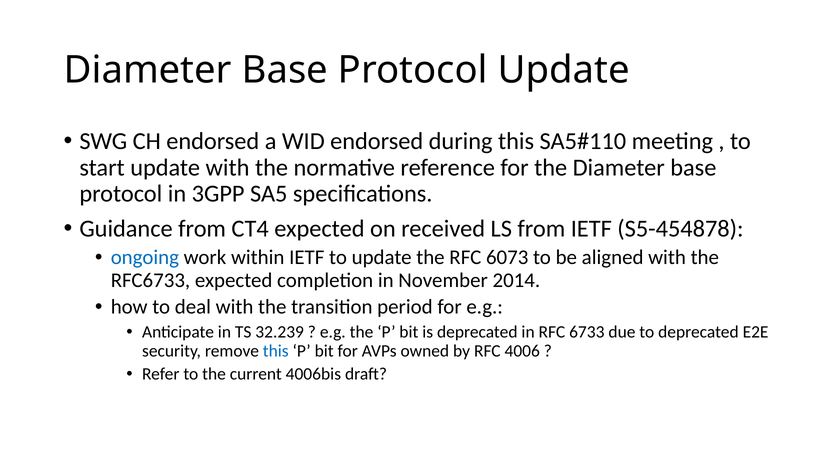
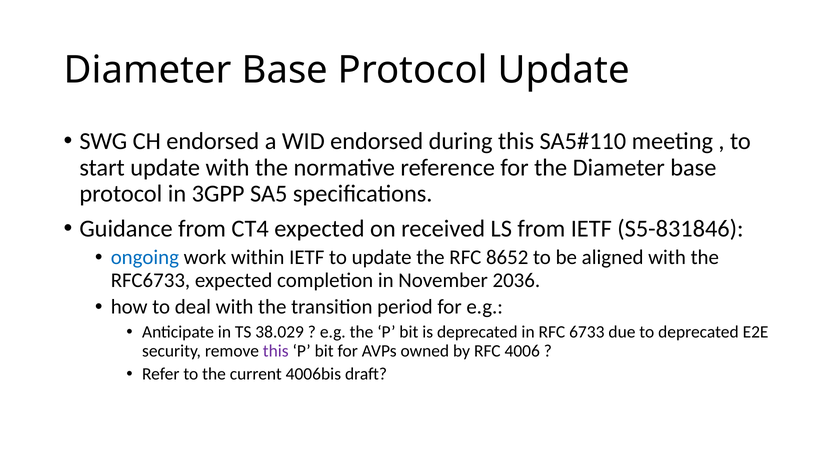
S5-454878: S5-454878 -> S5-831846
6073: 6073 -> 8652
2014: 2014 -> 2036
32.239: 32.239 -> 38.029
this at (276, 351) colour: blue -> purple
